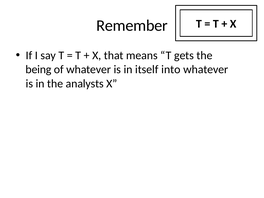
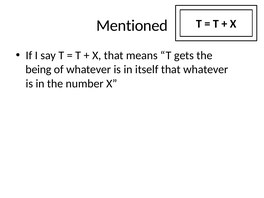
Remember: Remember -> Mentioned
itself into: into -> that
analysts: analysts -> number
